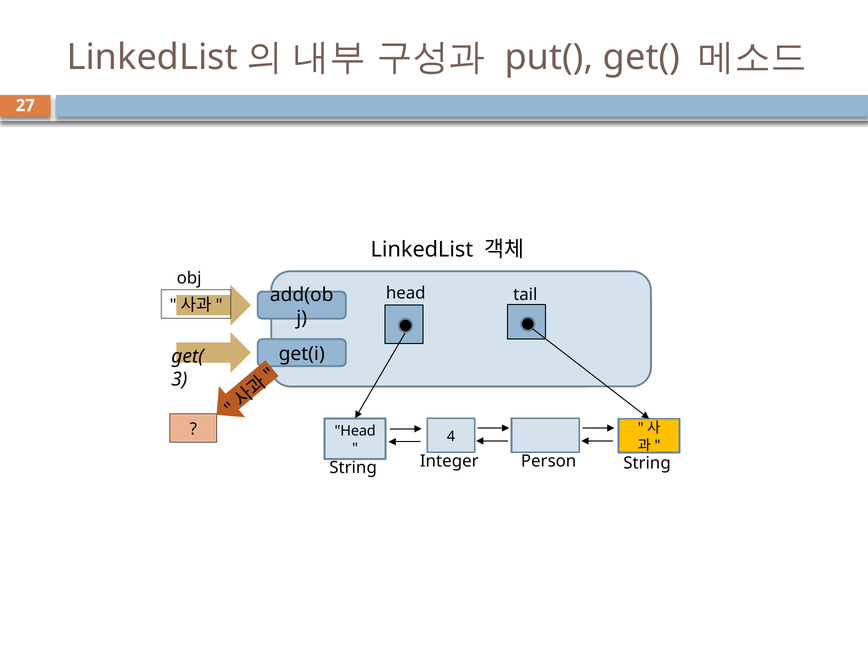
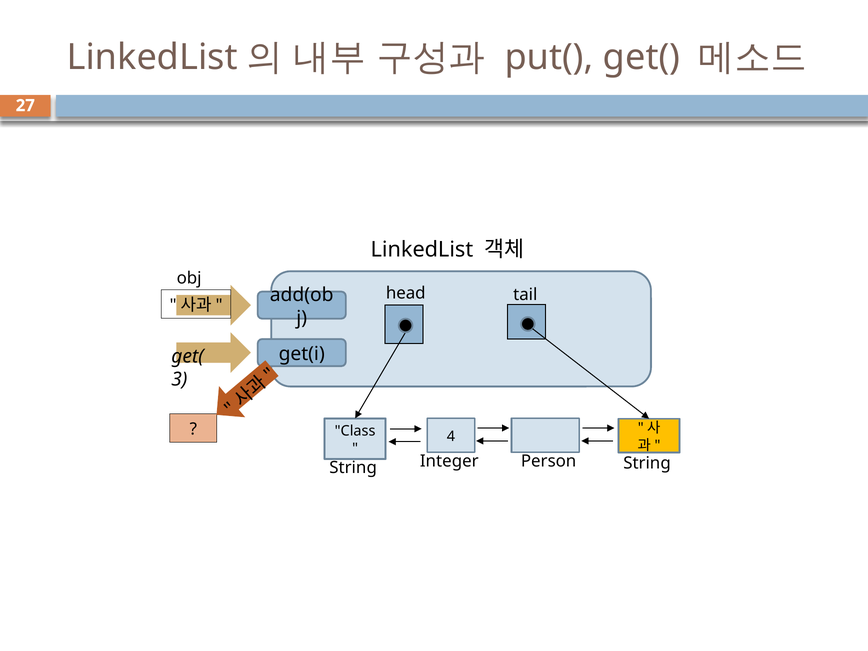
Head at (355, 431): Head -> Class
